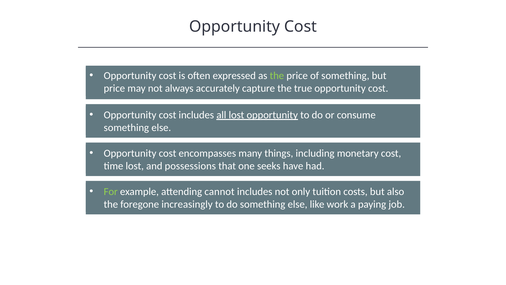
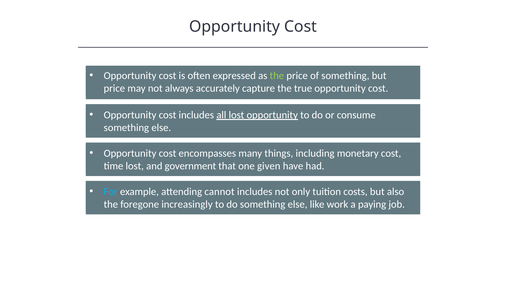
possessions: possessions -> government
seeks: seeks -> given
For colour: light green -> light blue
